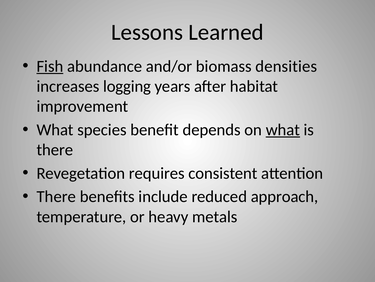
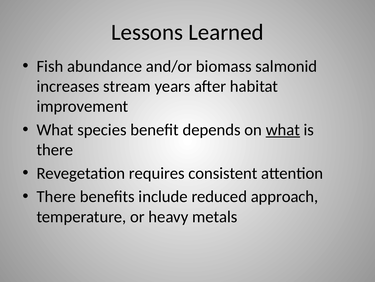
Fish underline: present -> none
densities: densities -> salmonid
logging: logging -> stream
